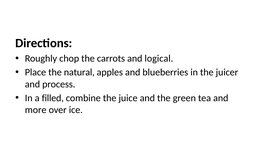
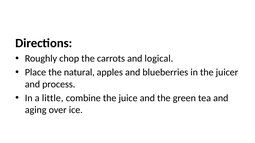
filled: filled -> little
more: more -> aging
